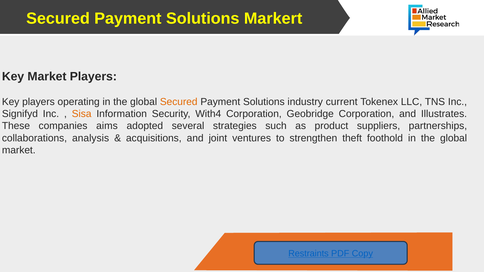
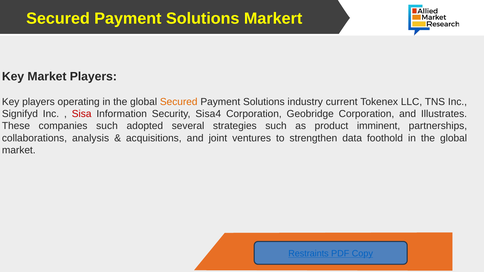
Sisa colour: orange -> red
With4: With4 -> Sisa4
companies aims: aims -> such
suppliers: suppliers -> imminent
theft: theft -> data
